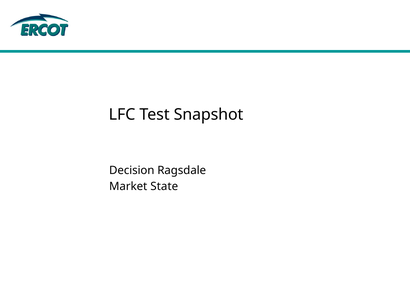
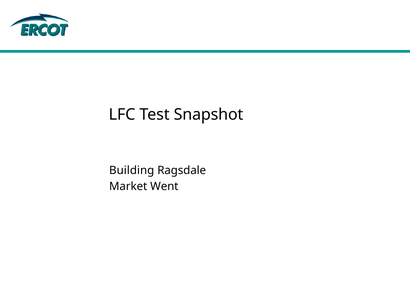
Decision: Decision -> Building
State: State -> Went
